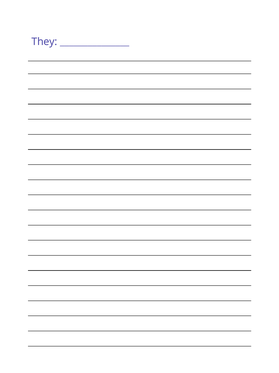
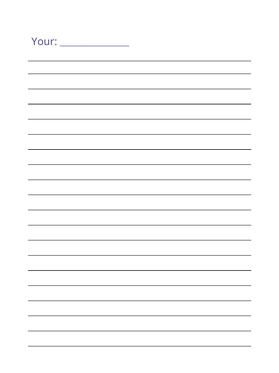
They: They -> Your
